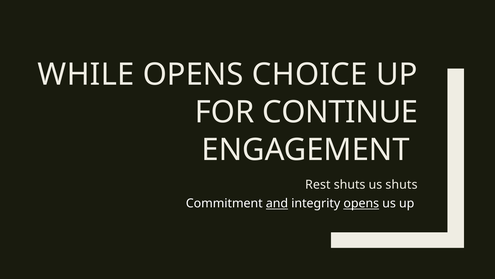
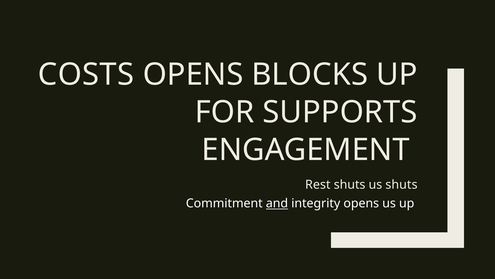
WHILE: WHILE -> COSTS
CHOICE: CHOICE -> BLOCKS
CONTINUE: CONTINUE -> SUPPORTS
opens at (361, 203) underline: present -> none
